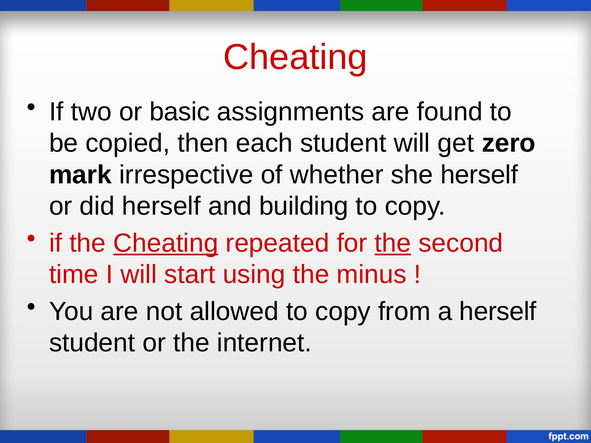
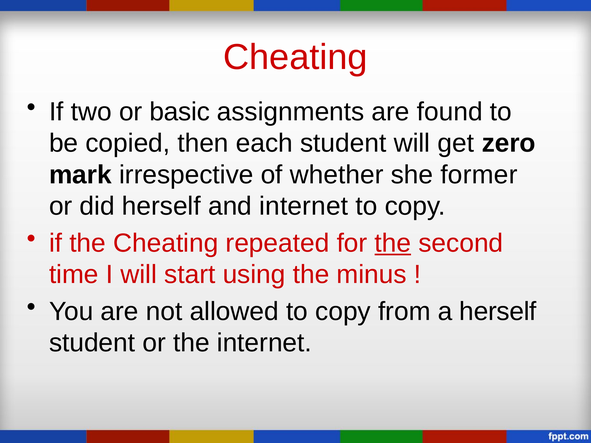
she herself: herself -> former
and building: building -> internet
Cheating at (166, 243) underline: present -> none
